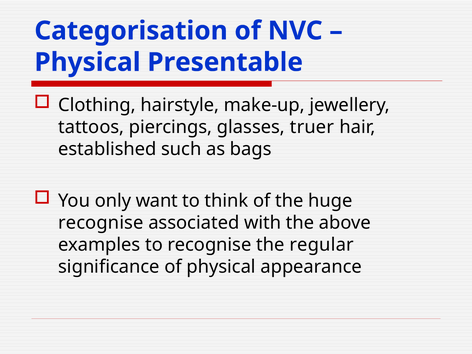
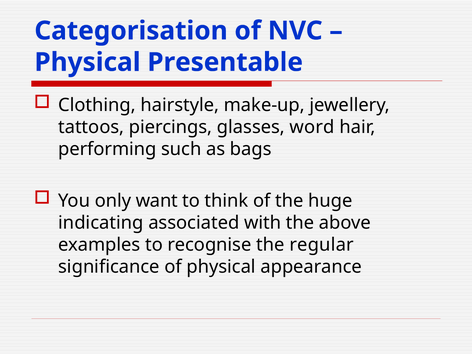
truer: truer -> word
established: established -> performing
recognise at (101, 223): recognise -> indicating
